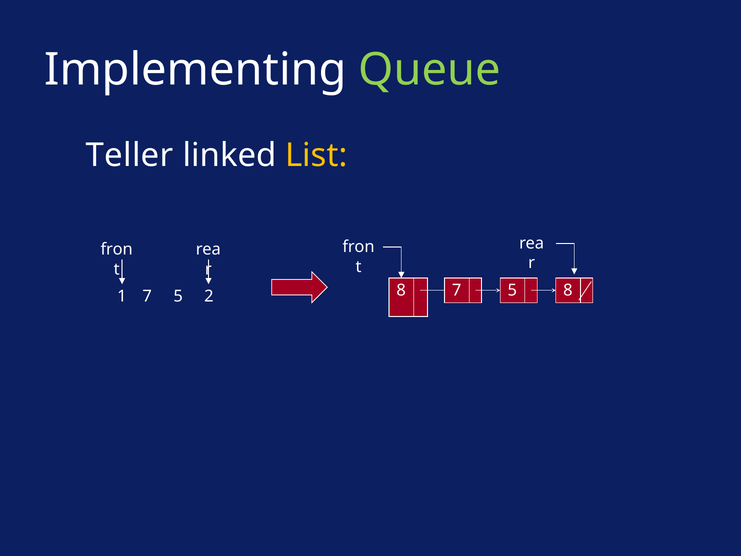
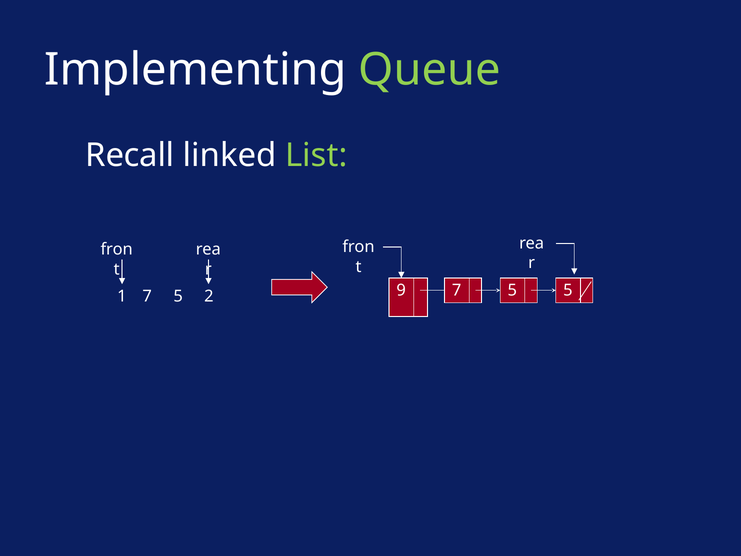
Teller: Teller -> Recall
List colour: yellow -> light green
1 8: 8 -> 9
5 8: 8 -> 5
